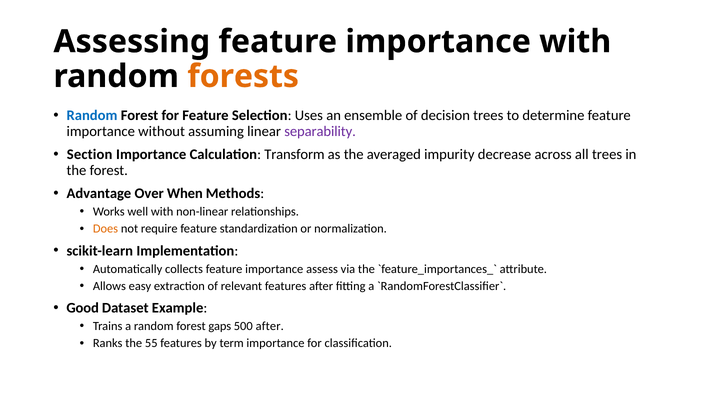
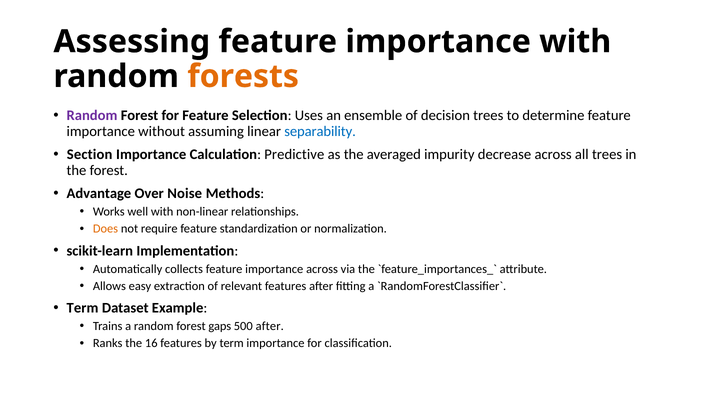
Random at (92, 115) colour: blue -> purple
separability colour: purple -> blue
Transform: Transform -> Predictive
When: When -> Noise
importance assess: assess -> across
Good at (83, 307): Good -> Term
55: 55 -> 16
